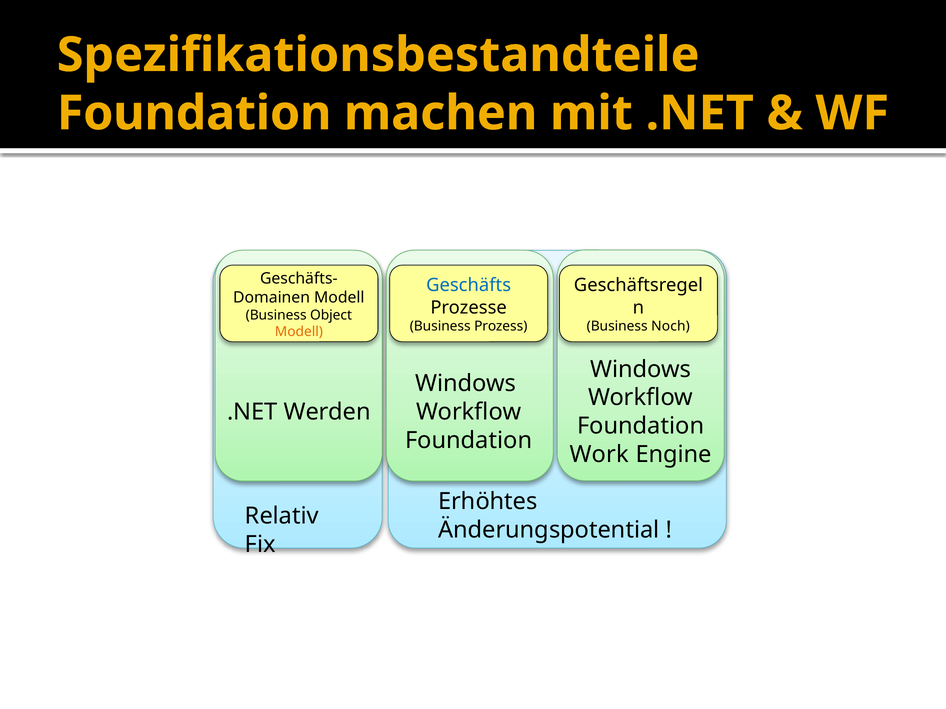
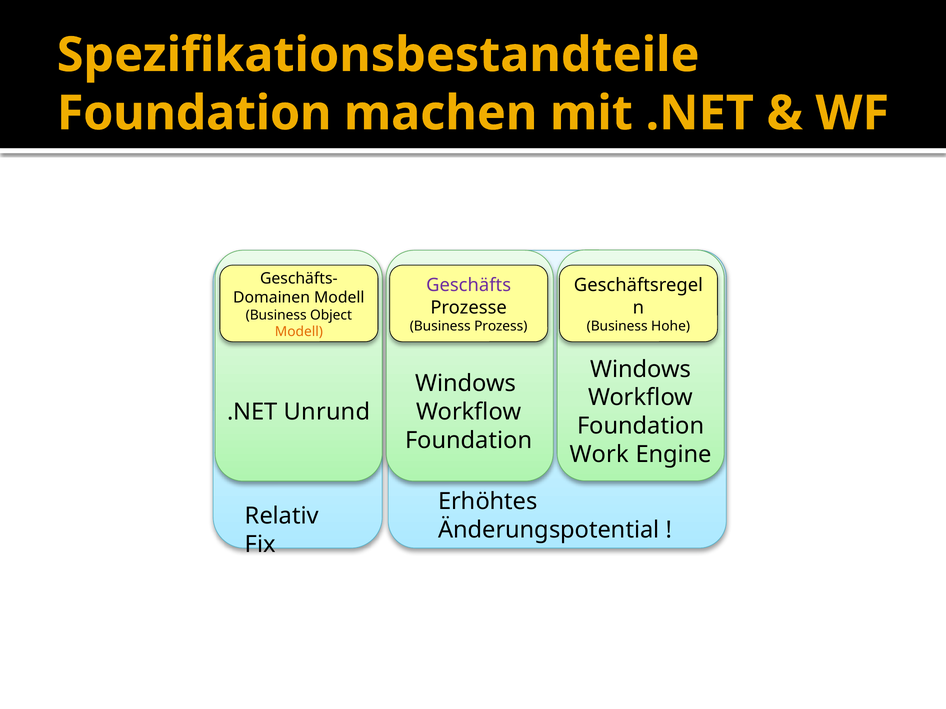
Geschäfts colour: blue -> purple
Noch: Noch -> Hohe
Werden: Werden -> Unrund
